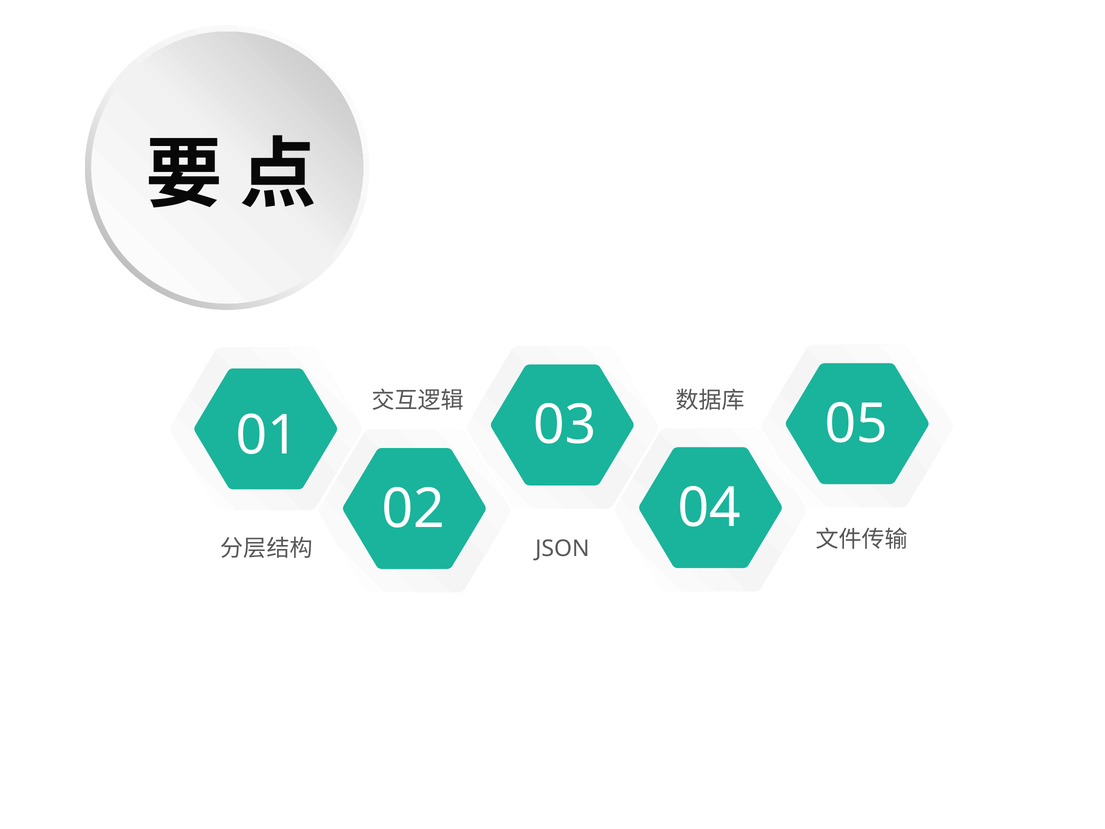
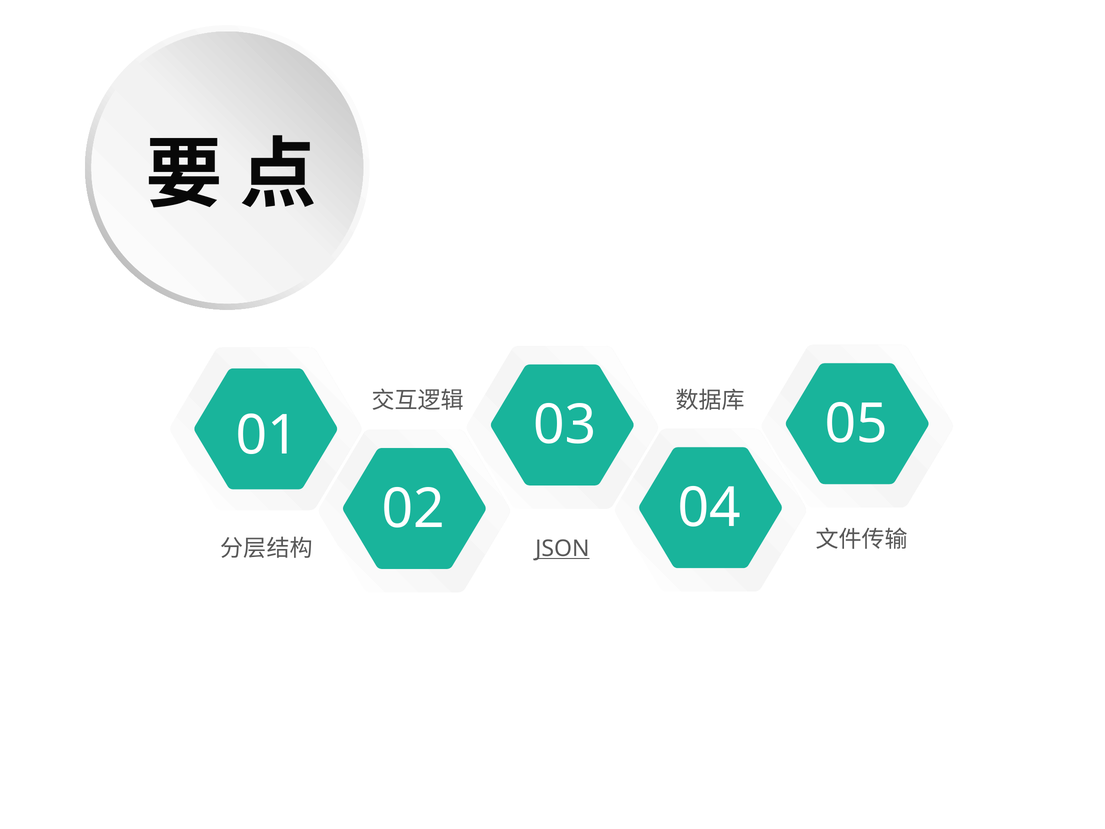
JSON underline: none -> present
